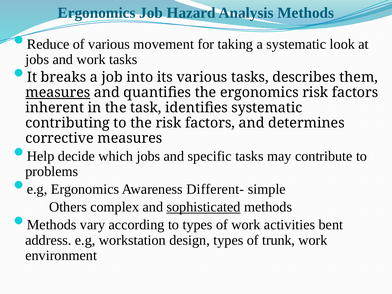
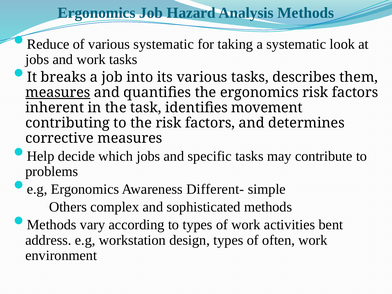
various movement: movement -> systematic
identifies systematic: systematic -> movement
sophisticated underline: present -> none
trunk: trunk -> often
